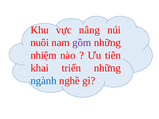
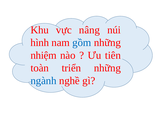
nuôi: nuôi -> hình
gồm colour: purple -> blue
khai: khai -> toàn
